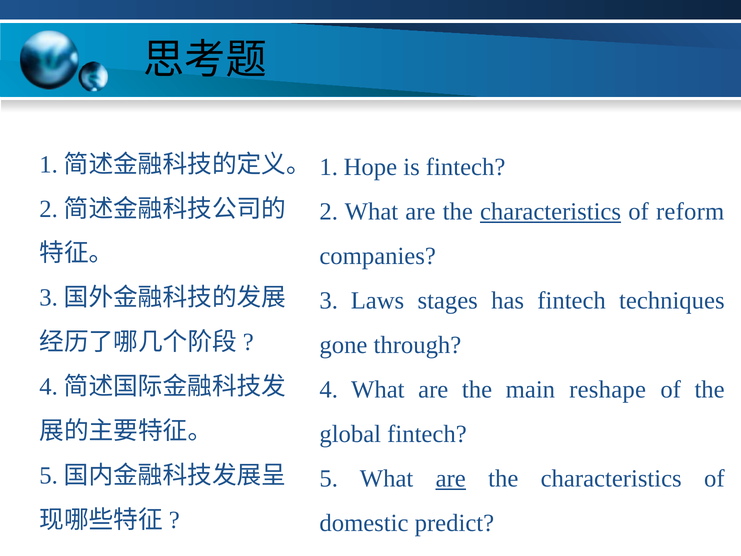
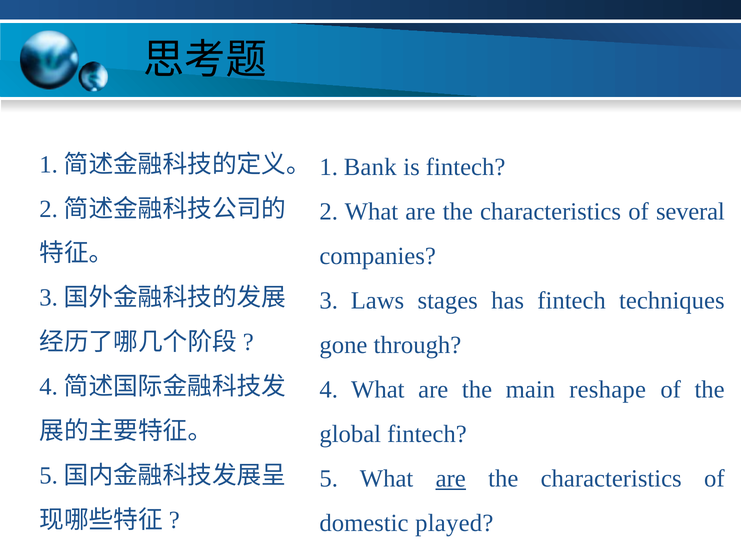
Hope: Hope -> Bank
characteristics at (551, 211) underline: present -> none
reform: reform -> several
predict: predict -> played
